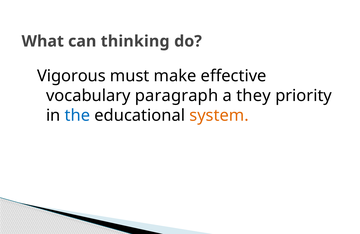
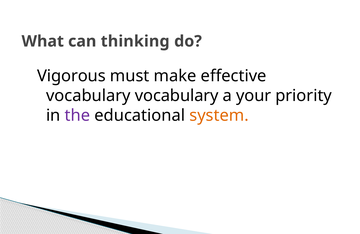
vocabulary paragraph: paragraph -> vocabulary
they: they -> your
the colour: blue -> purple
